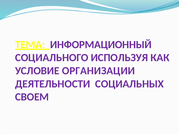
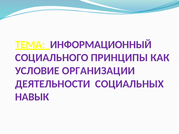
ИСПОЛЬЗУЯ: ИСПОЛЬЗУЯ -> ПРИНЦИПЫ
СВОЕМ: СВОЕМ -> НАВЫК
